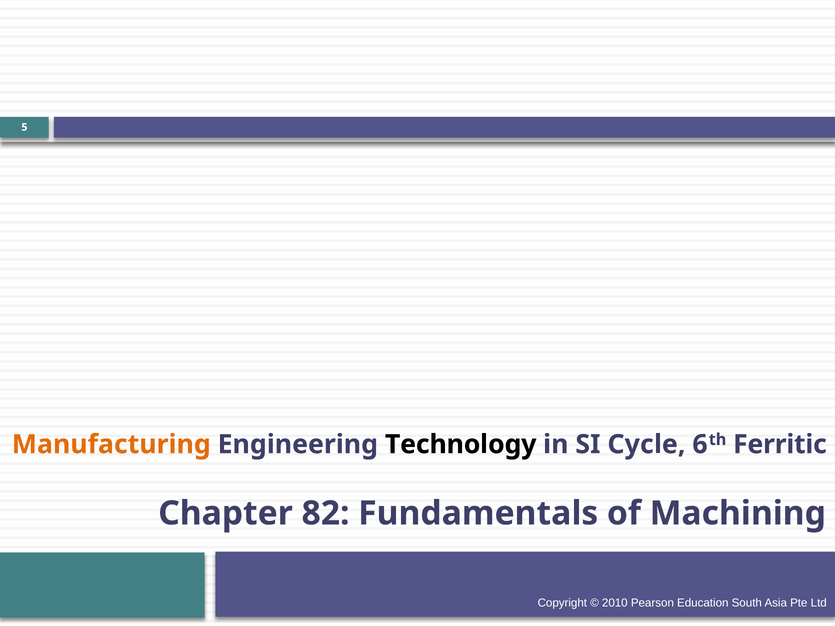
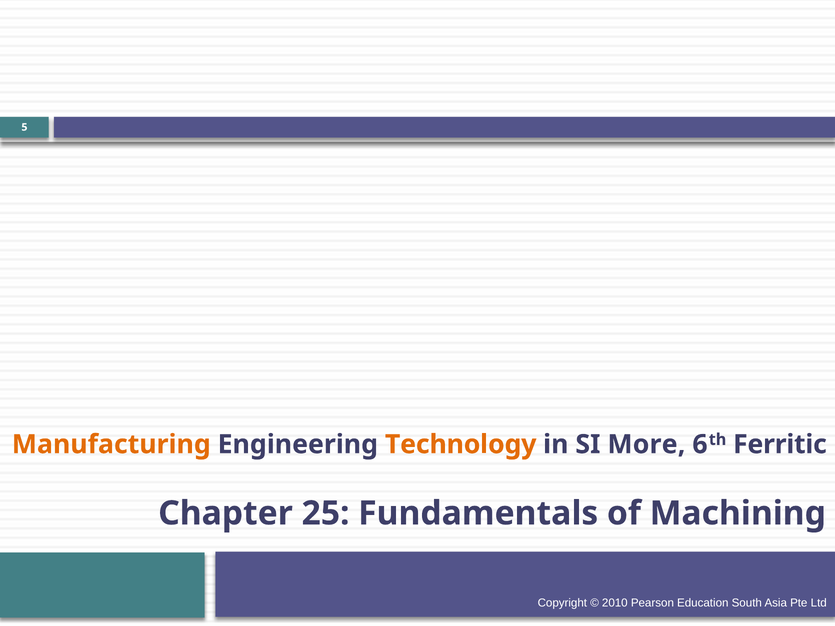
Technology colour: black -> orange
Cycle: Cycle -> More
82: 82 -> 25
